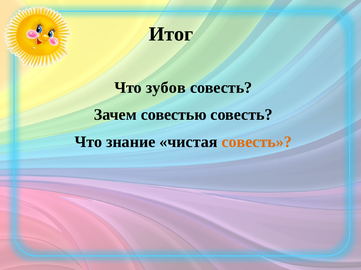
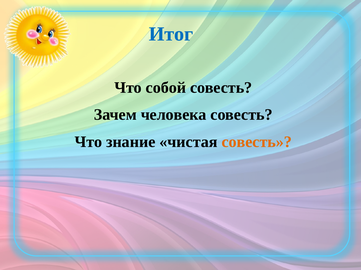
Итог colour: black -> blue
зубов: зубов -> собой
совестью: совестью -> человека
